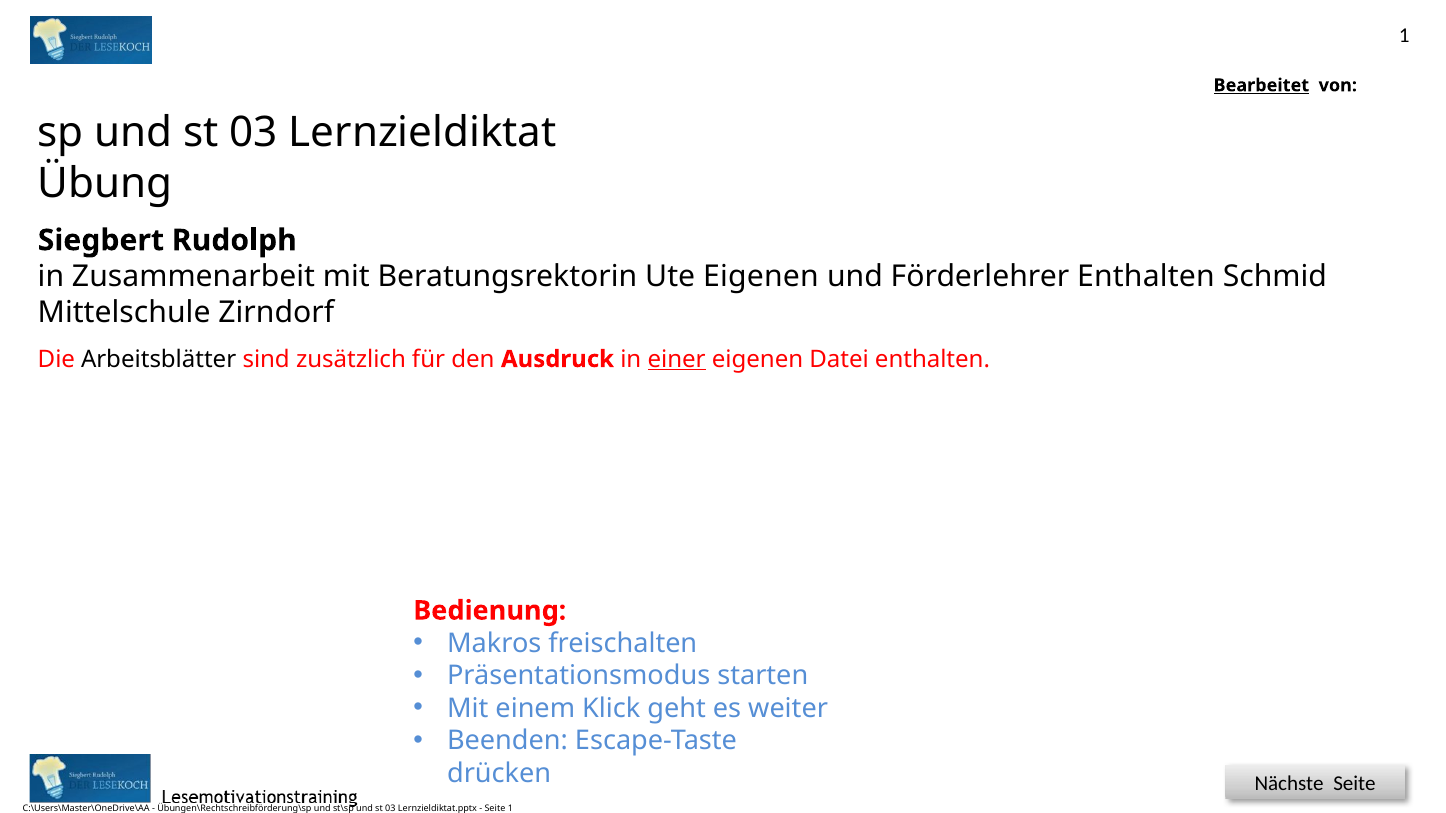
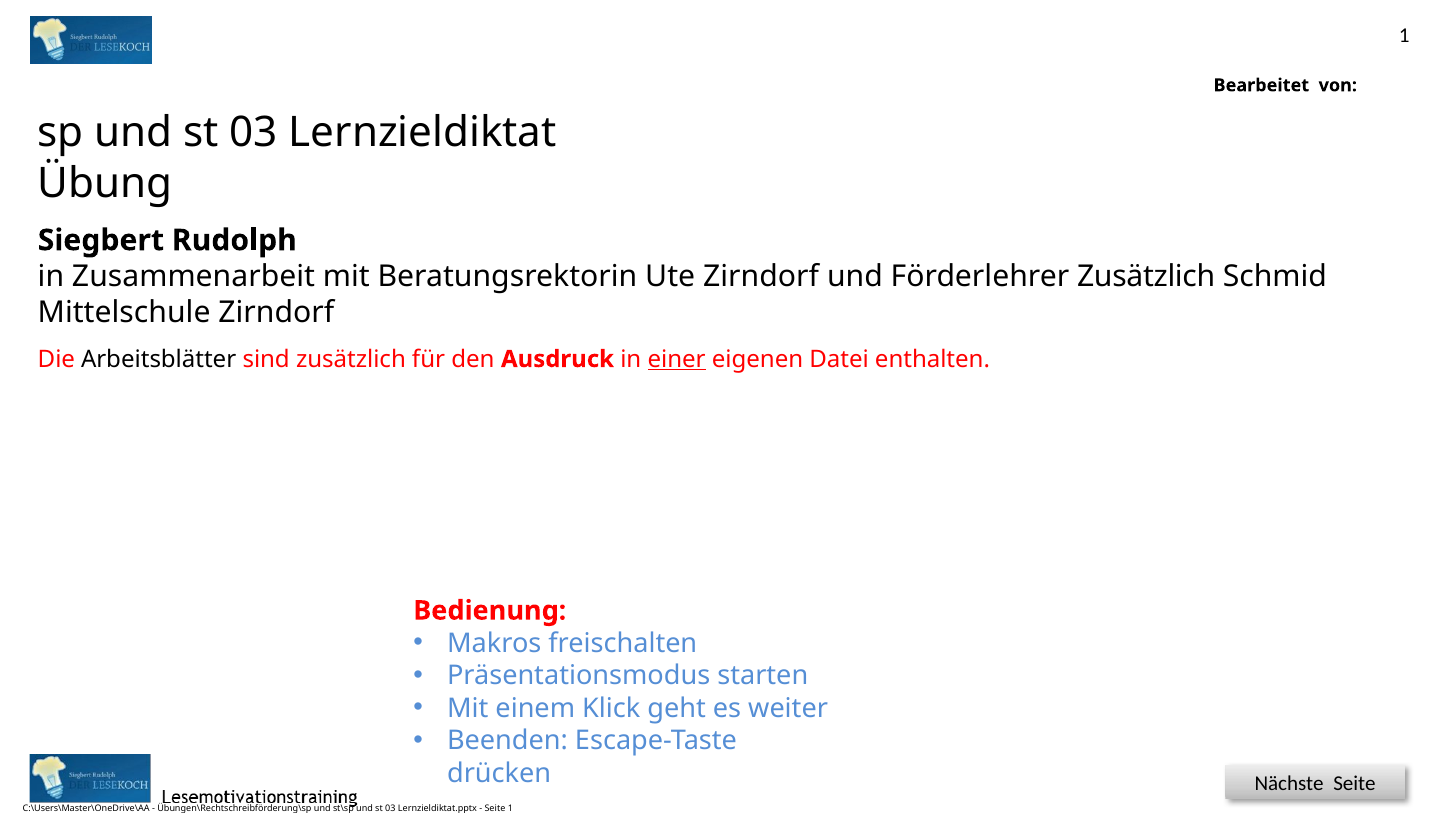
Bearbeitet underline: present -> none
Eigenen at (761, 277): Eigenen -> Zirndorf
Förderlehrer Enthalten: Enthalten -> Zusätzlich
